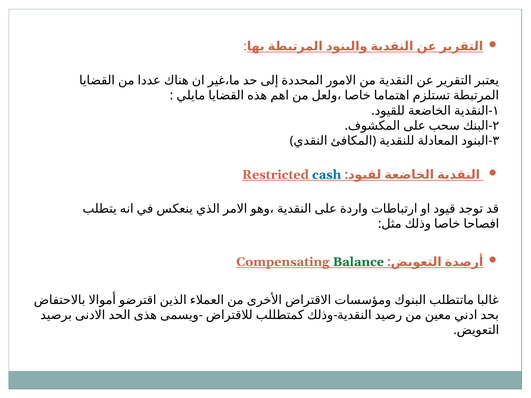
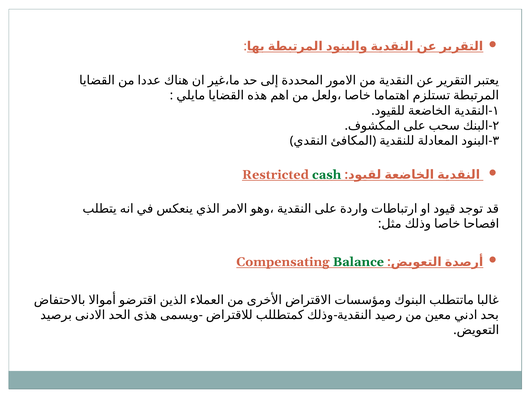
cash colour: blue -> green
